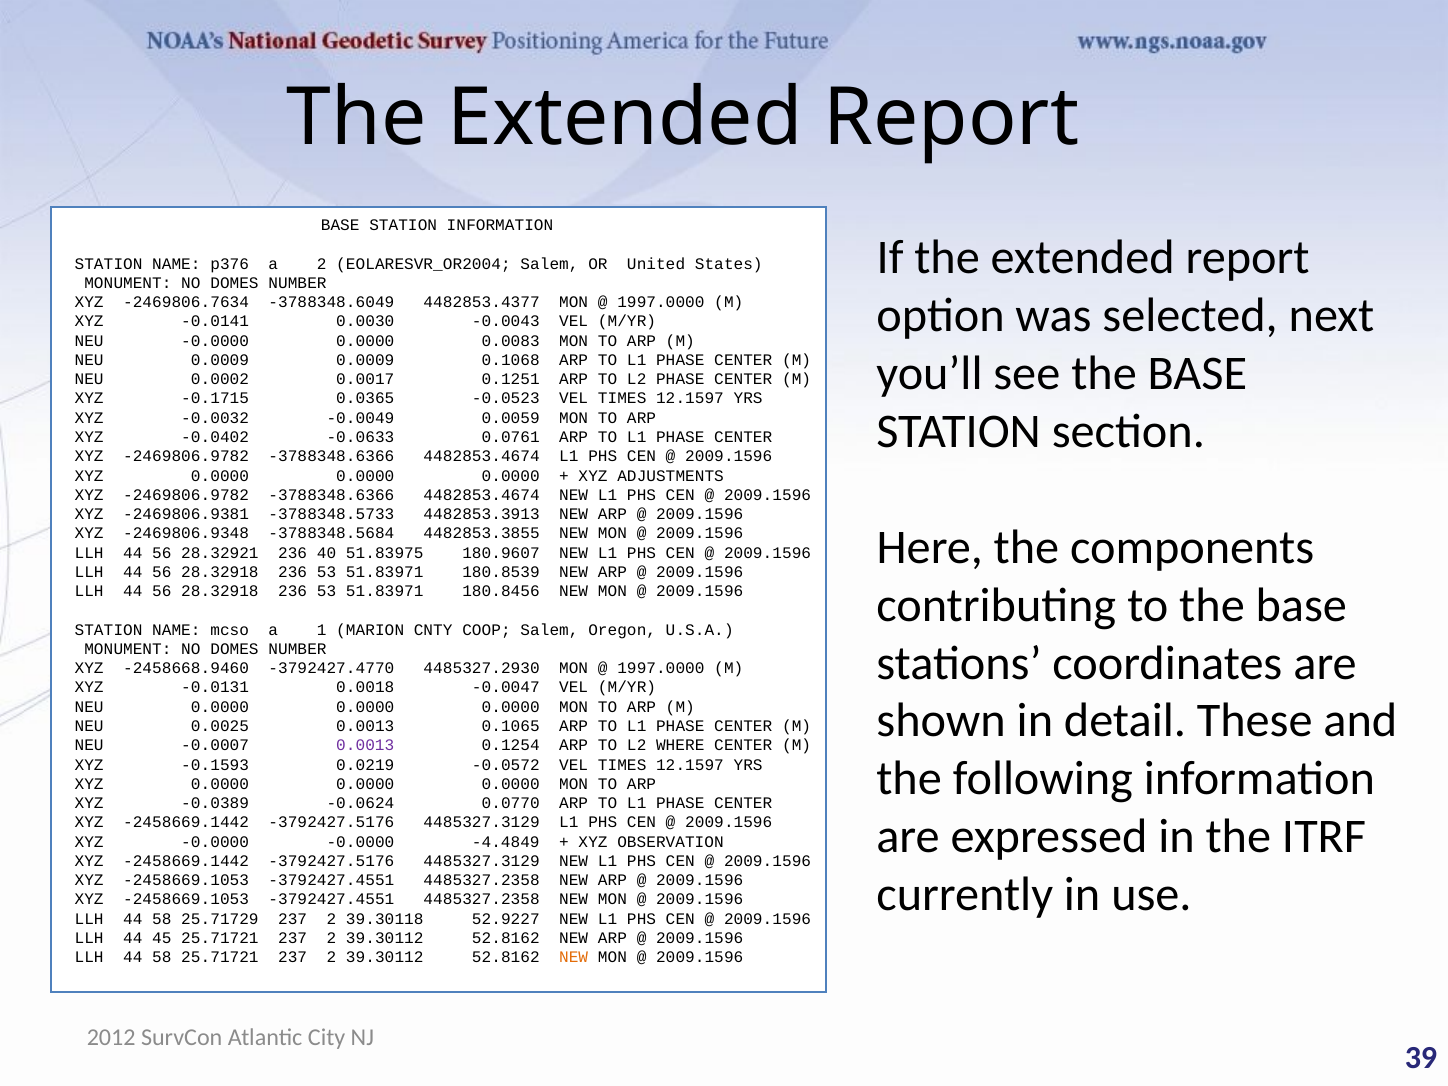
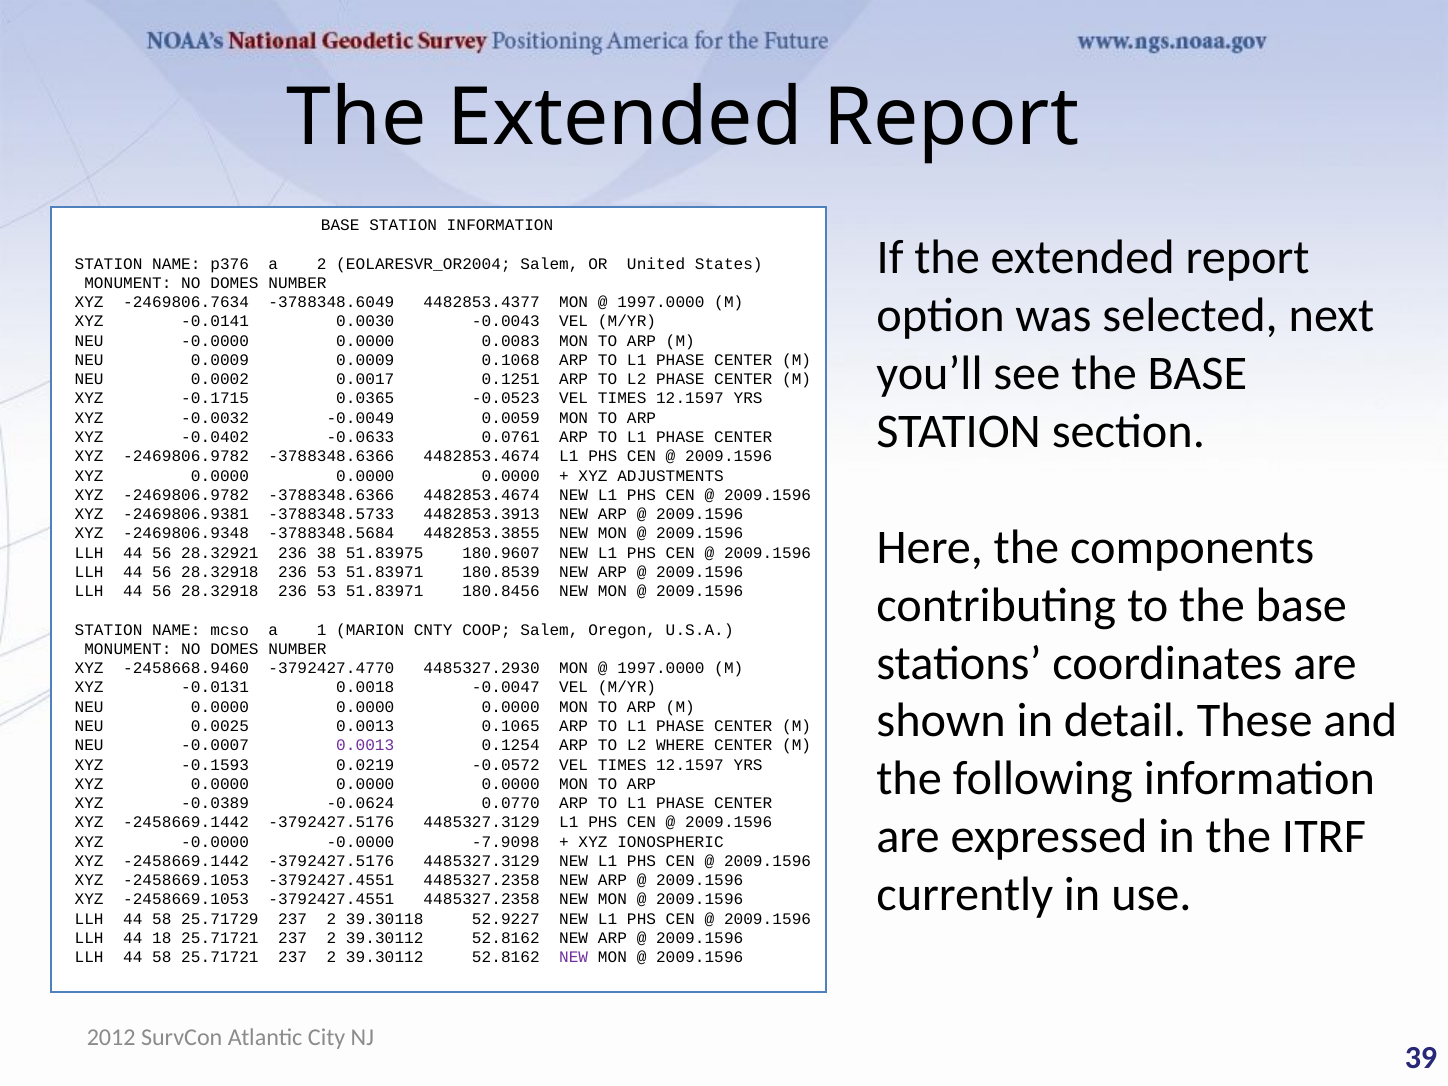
40: 40 -> 38
-4.4849: -4.4849 -> -7.9098
OBSERVATION: OBSERVATION -> IONOSPHERIC
45: 45 -> 18
NEW at (574, 957) colour: orange -> purple
